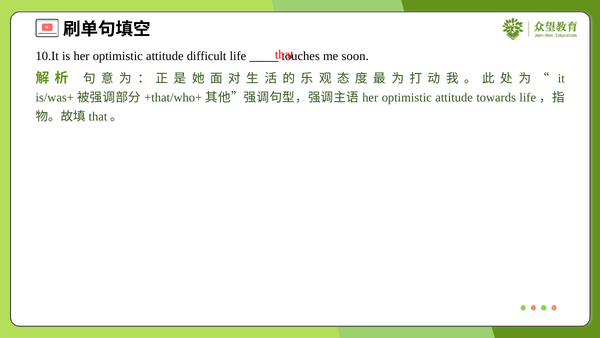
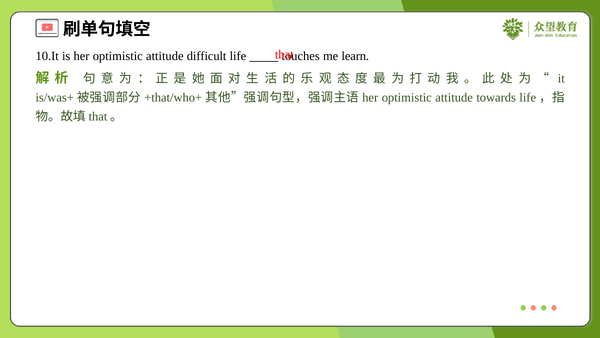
soon: soon -> learn
